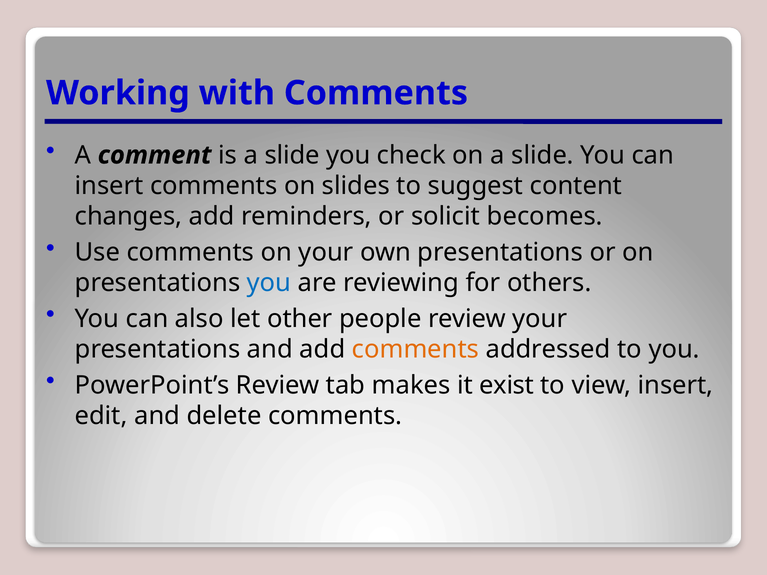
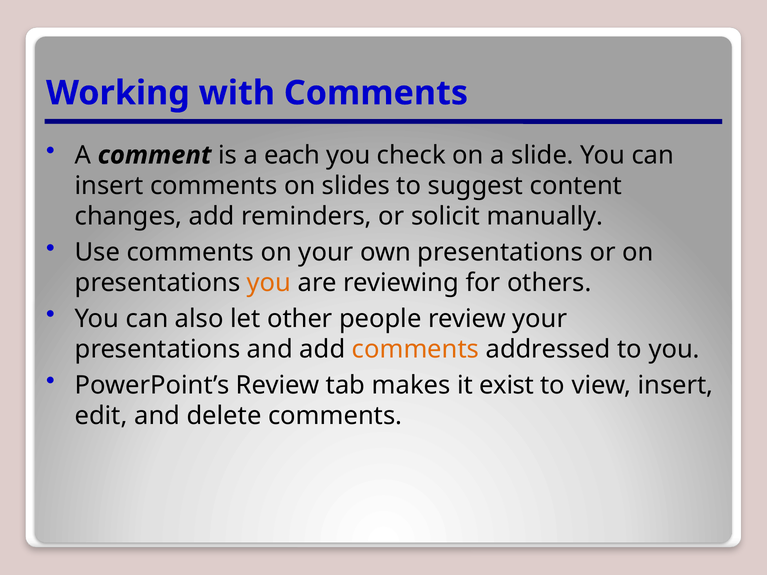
is a slide: slide -> each
becomes: becomes -> manually
you at (269, 283) colour: blue -> orange
